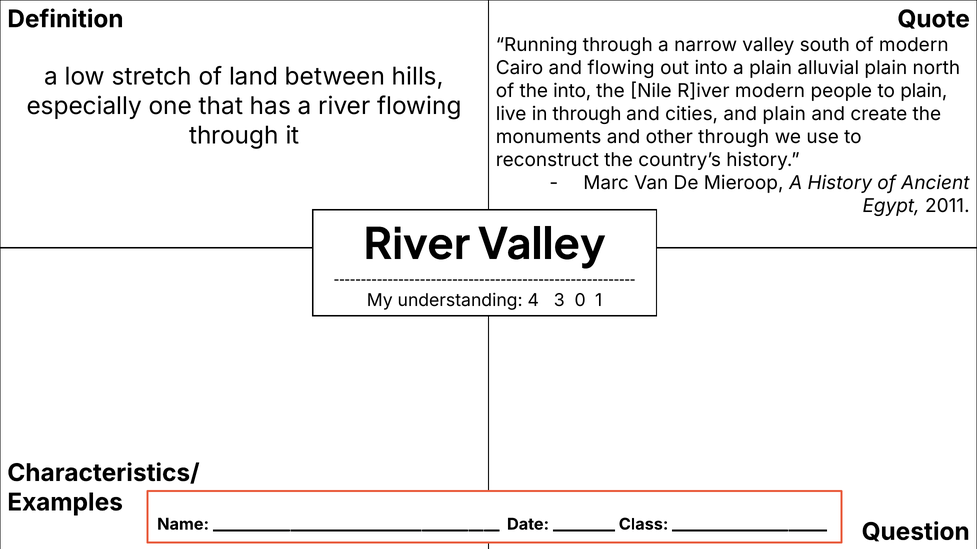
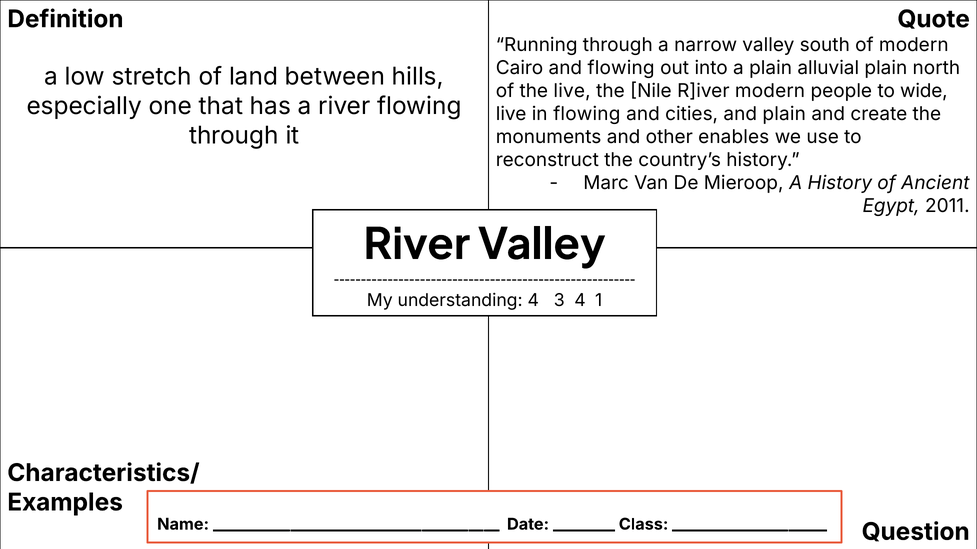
the into: into -> live
to plain: plain -> wide
in through: through -> flowing
other through: through -> enables
3 0: 0 -> 4
